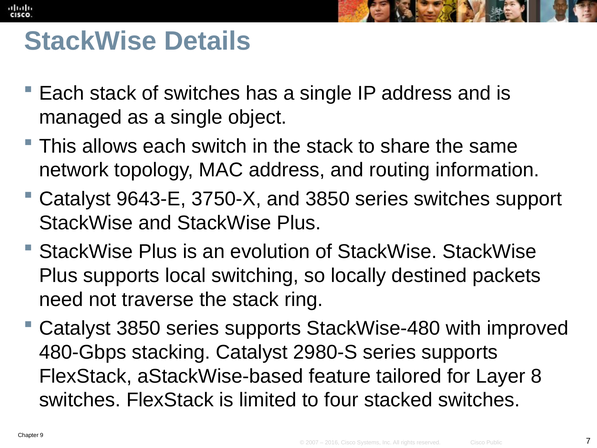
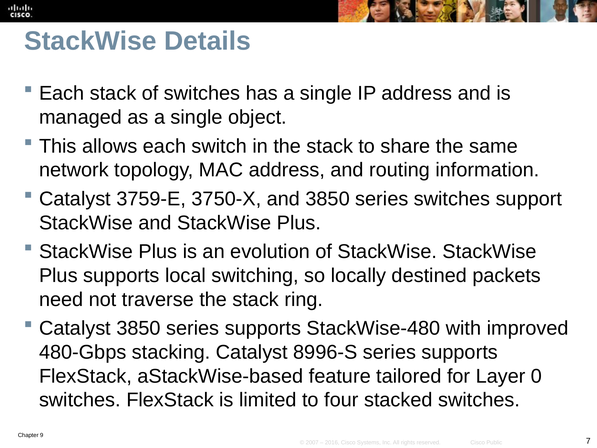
9643-E: 9643-E -> 3759-E
2980-S: 2980-S -> 8996-S
8: 8 -> 0
